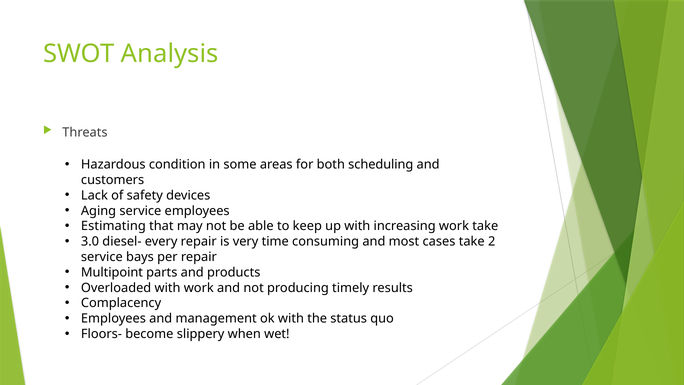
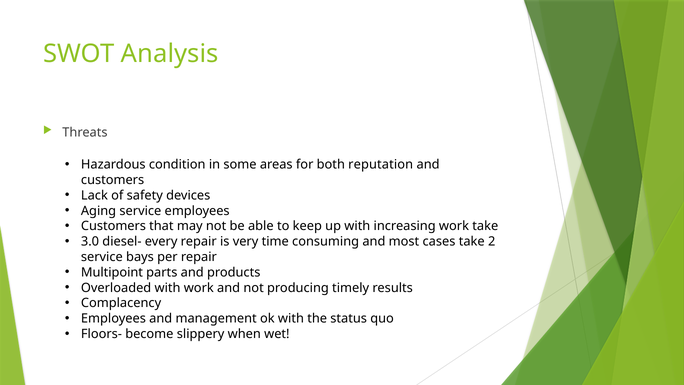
scheduling: scheduling -> reputation
Estimating at (113, 226): Estimating -> Customers
